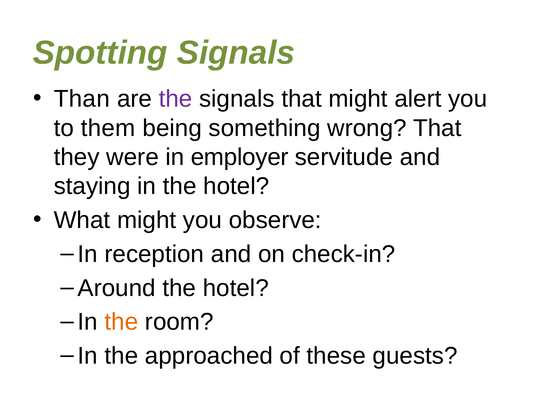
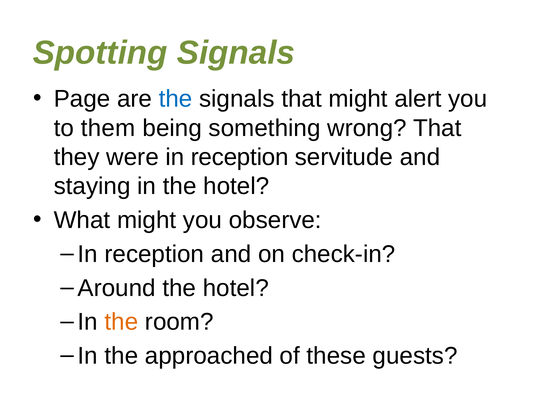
Than: Than -> Page
the at (176, 99) colour: purple -> blue
were in employer: employer -> reception
